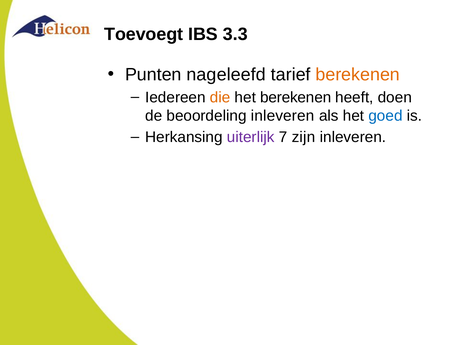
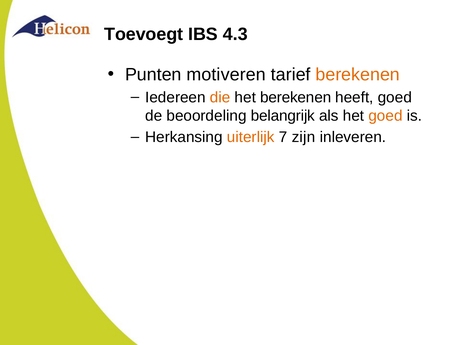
3.3: 3.3 -> 4.3
nageleefd: nageleefd -> motiveren
heeft doen: doen -> goed
beoordeling inleveren: inleveren -> belangrijk
goed at (385, 116) colour: blue -> orange
uiterlijk colour: purple -> orange
